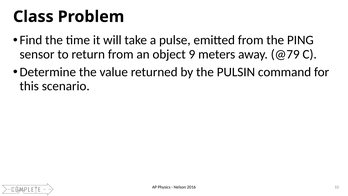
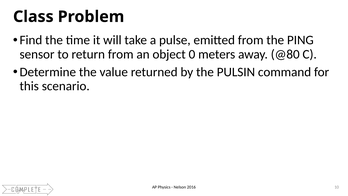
9: 9 -> 0
@79: @79 -> @80
